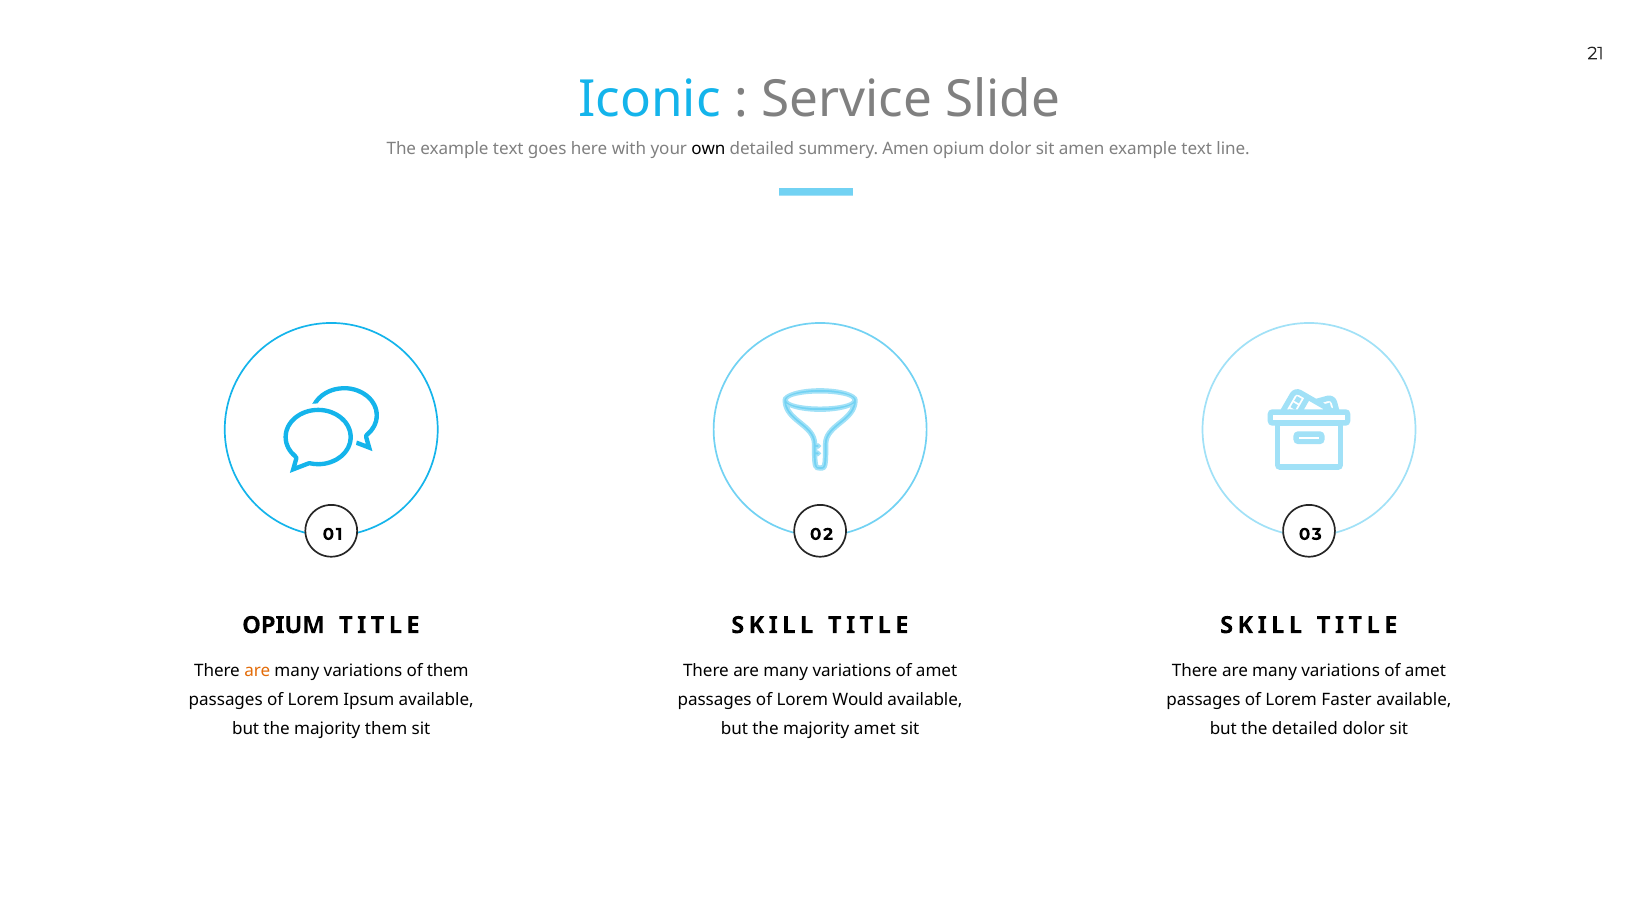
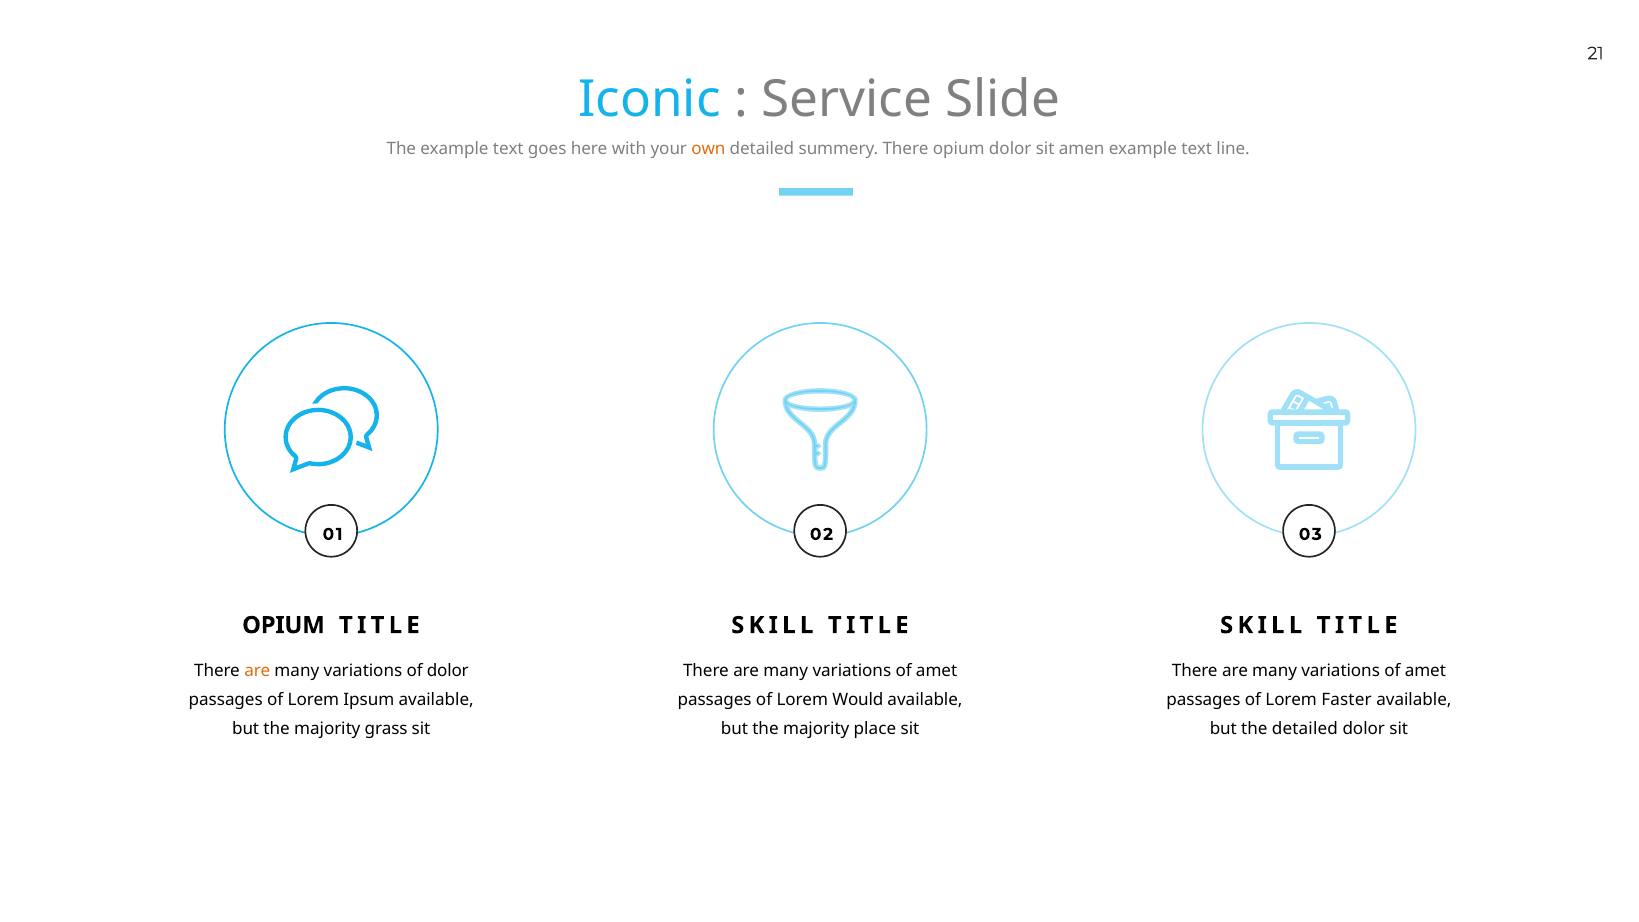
own colour: black -> orange
summery Amen: Amen -> There
of them: them -> dolor
majority them: them -> grass
majority amet: amet -> place
